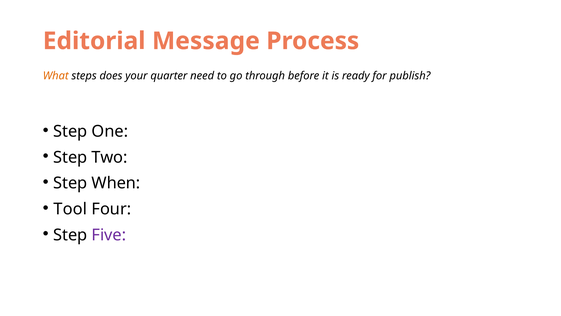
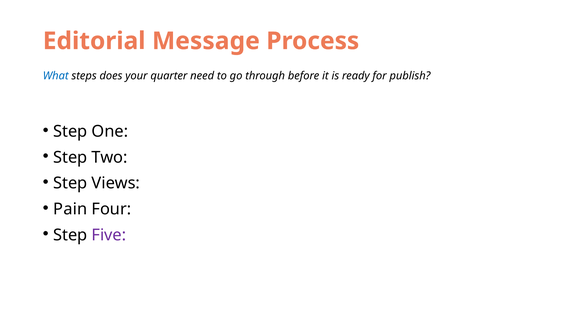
What colour: orange -> blue
When: When -> Views
Tool: Tool -> Pain
